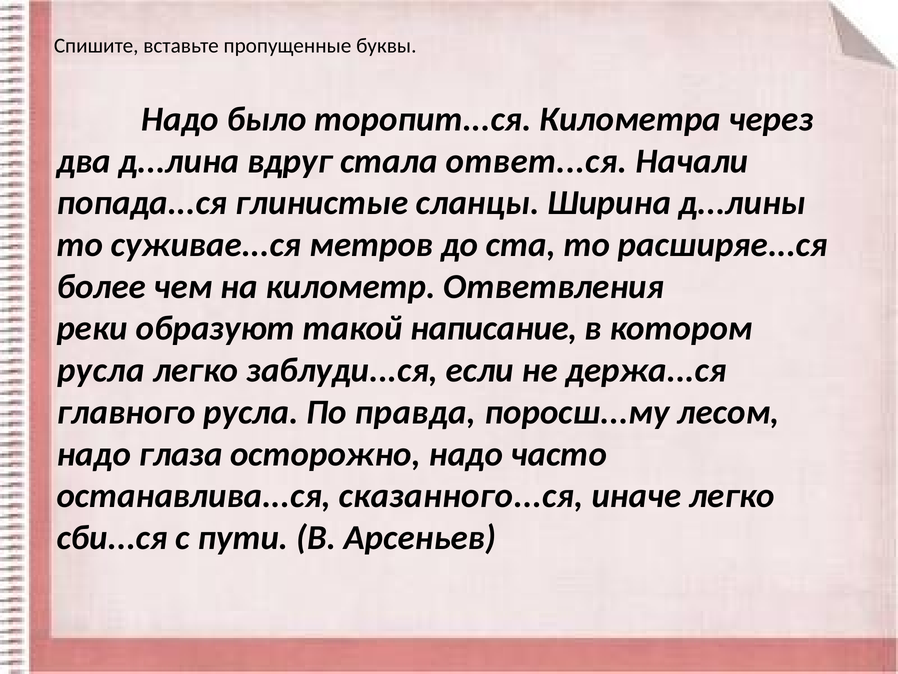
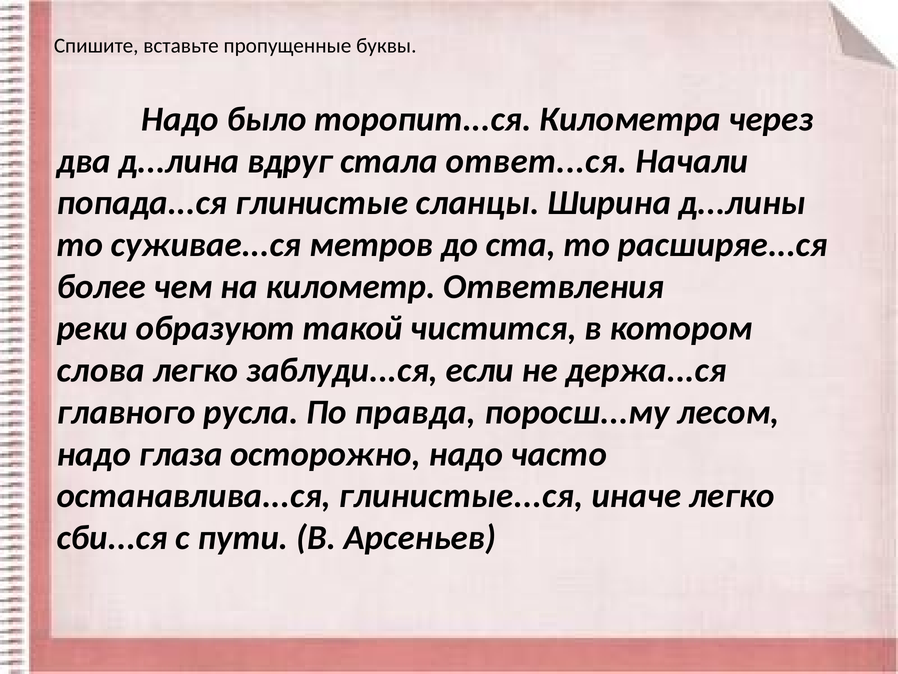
написание: написание -> чистится
русла at (101, 370): русла -> слова
сказанного...ся: сказанного...ся -> глинистые...ся
